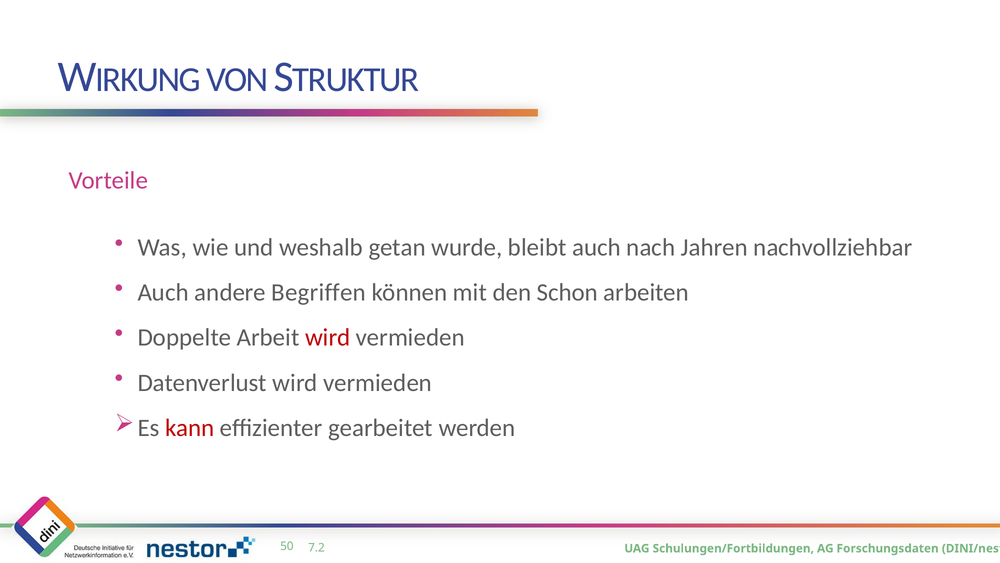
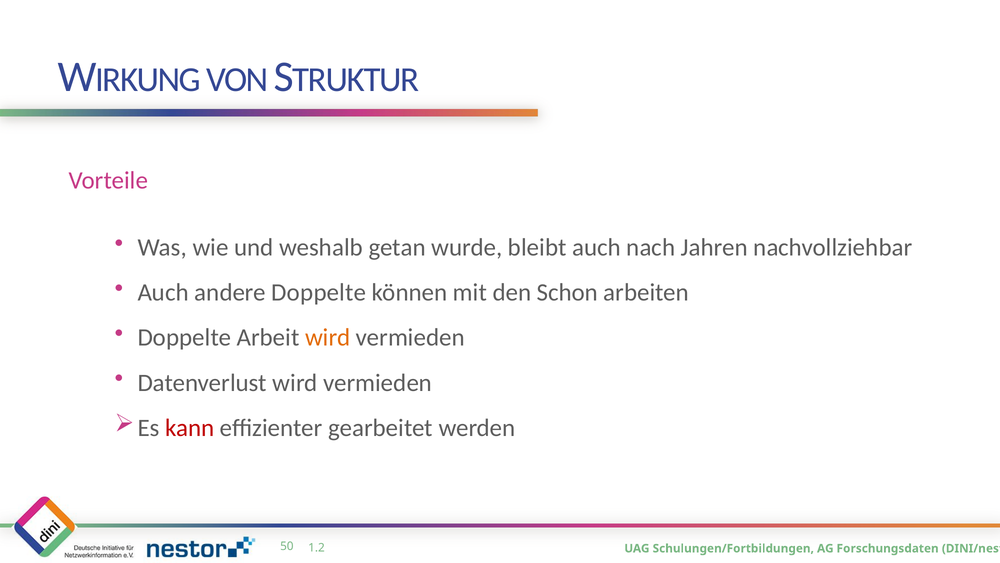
andere Begriffen: Begriffen -> Doppelte
wird at (328, 337) colour: red -> orange
7.2: 7.2 -> 1.2
